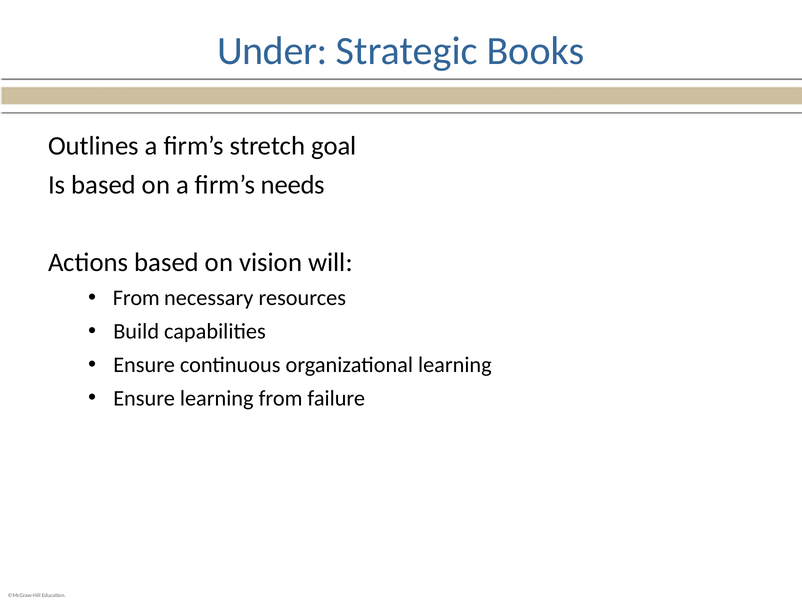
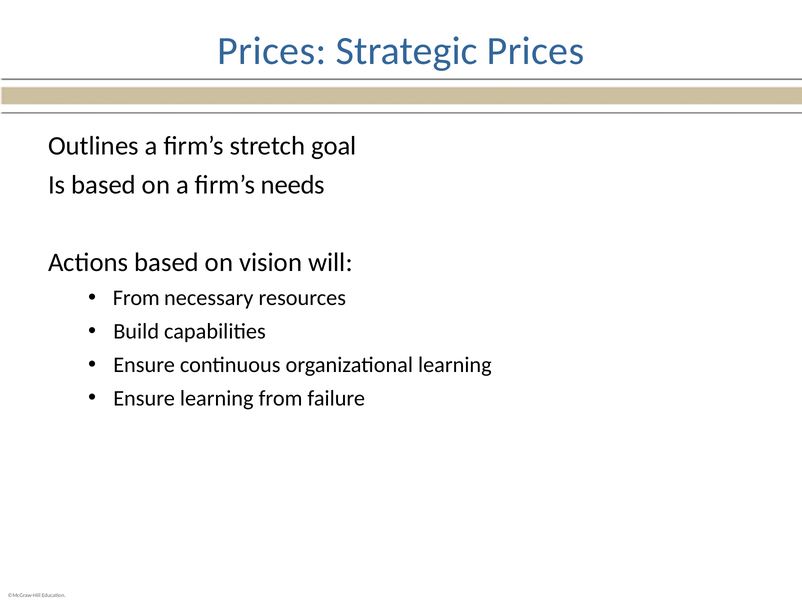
Under at (272, 51): Under -> Prices
Strategic Books: Books -> Prices
